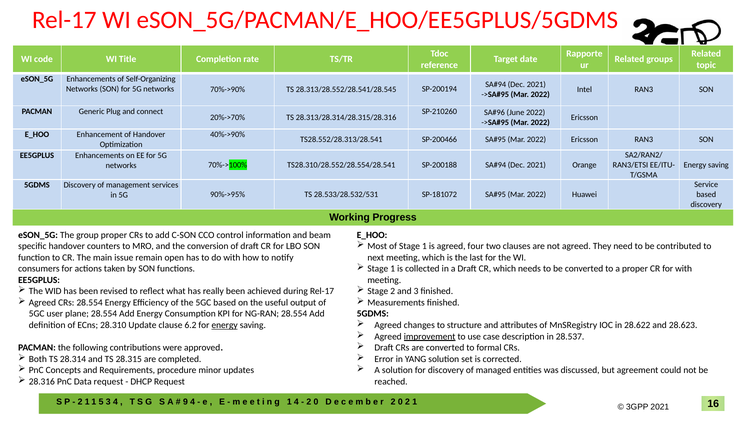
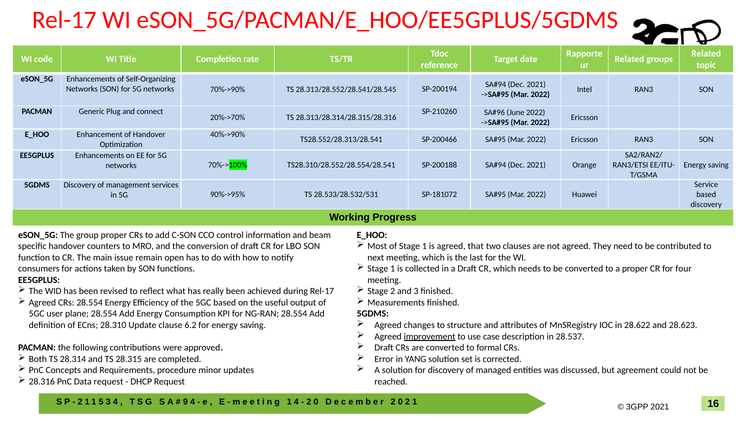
four: four -> that
for with: with -> four
energy at (225, 325) underline: present -> none
